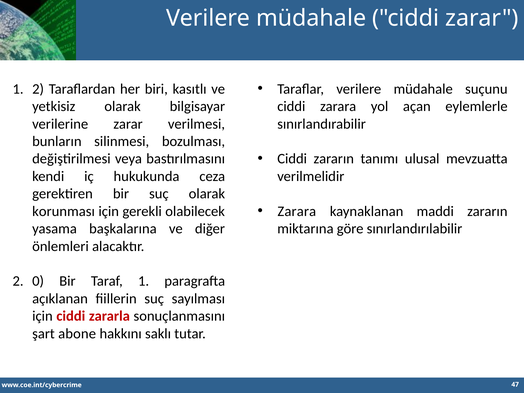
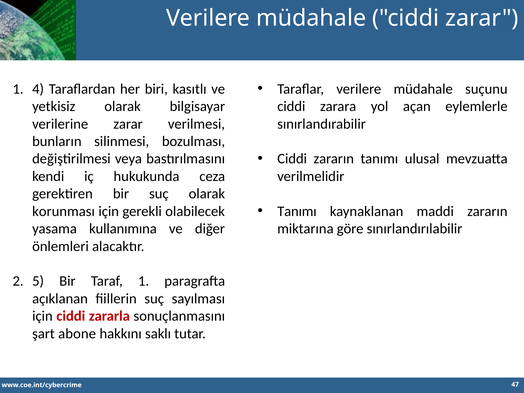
1 2: 2 -> 4
Zarara at (297, 211): Zarara -> Tanımı
başkalarına: başkalarına -> kullanımına
0: 0 -> 5
